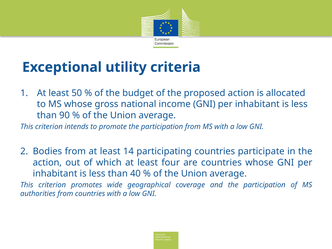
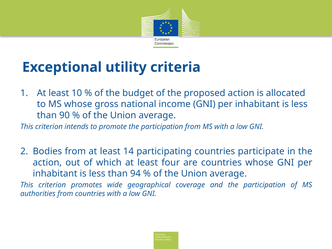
50: 50 -> 10
40: 40 -> 94
